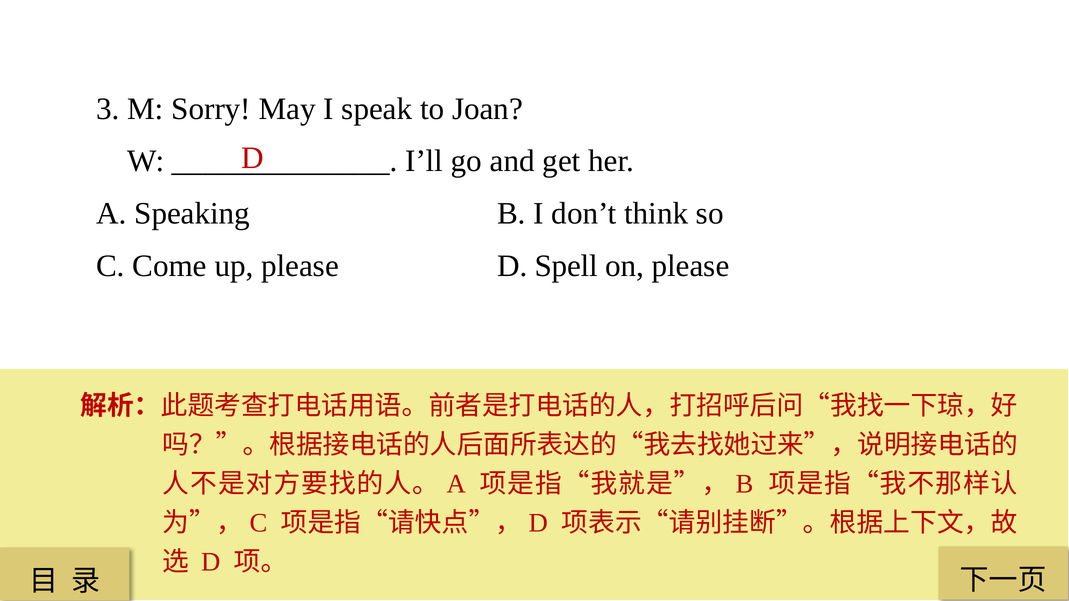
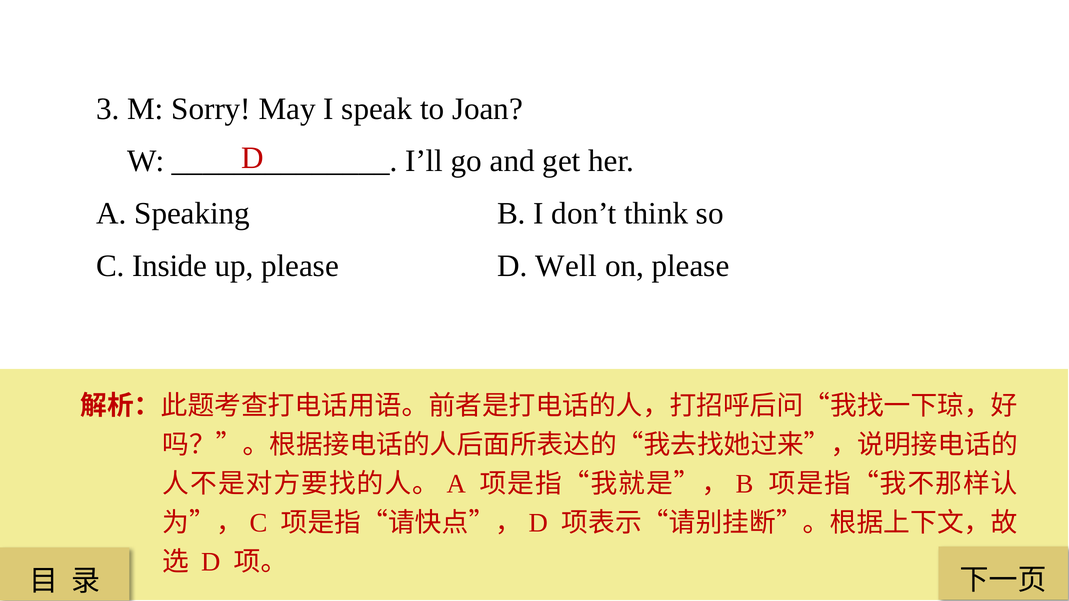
Come: Come -> Inside
Spell: Spell -> Well
